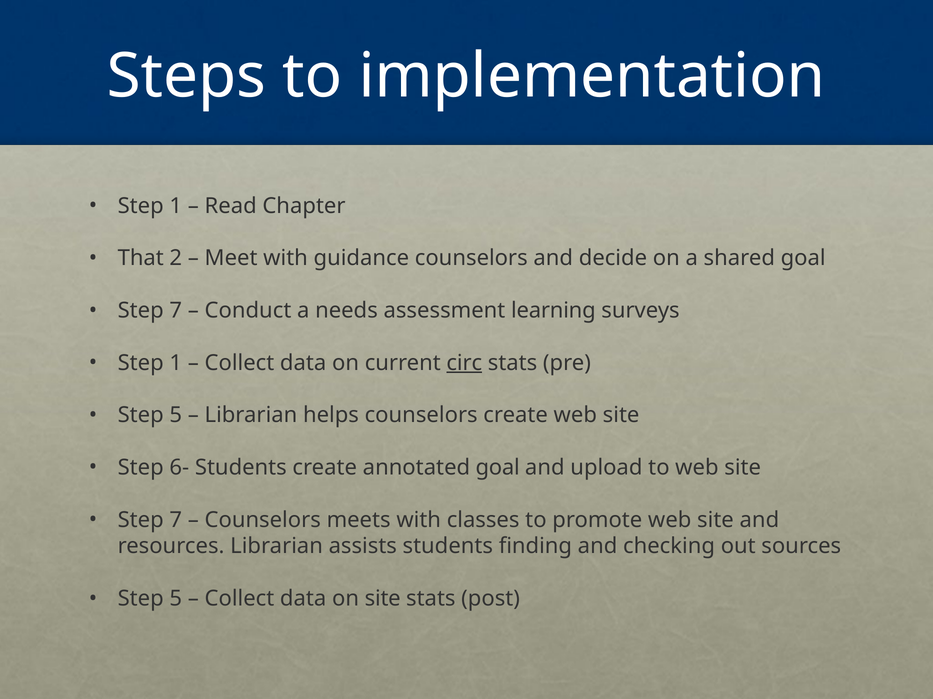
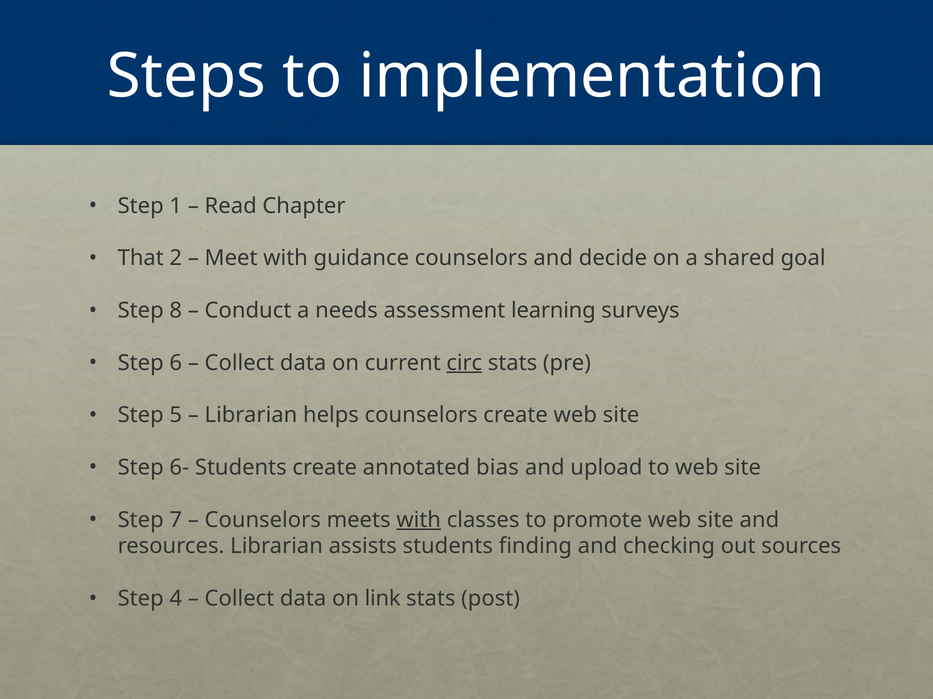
7 at (176, 311): 7 -> 8
1 at (176, 363): 1 -> 6
annotated goal: goal -> bias
with at (419, 520) underline: none -> present
5 at (176, 599): 5 -> 4
on site: site -> link
